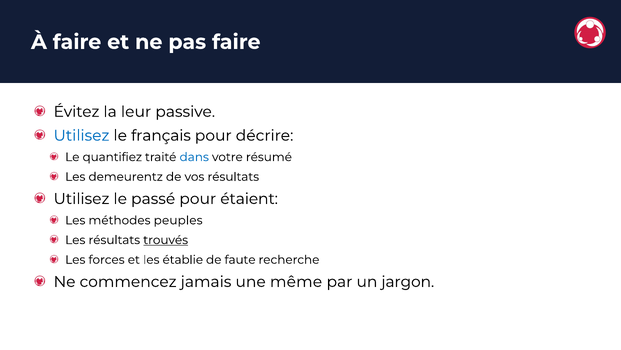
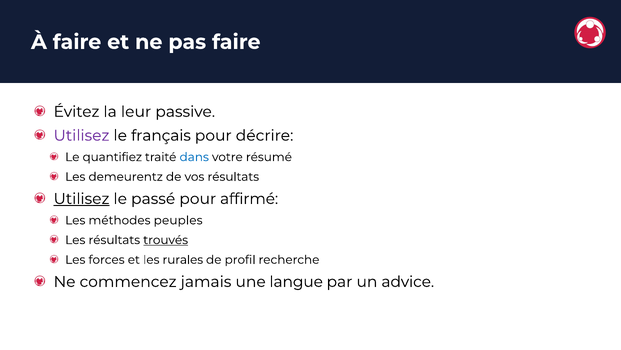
Utilisez at (81, 135) colour: blue -> purple
Utilisez at (81, 198) underline: none -> present
étaient: étaient -> affirmé
établie: établie -> rurales
faute: faute -> profil
même: même -> langue
jargon: jargon -> advice
